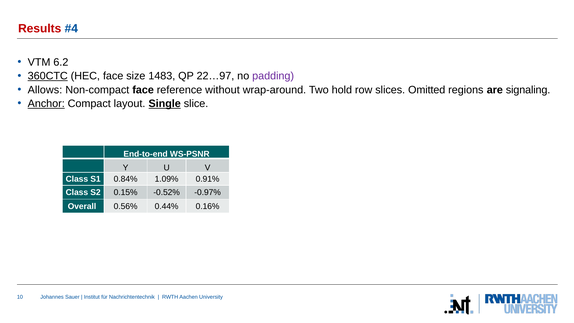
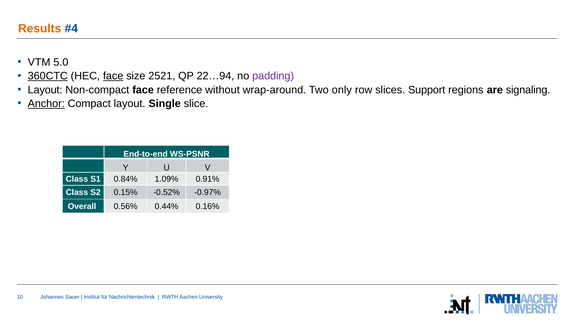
Results colour: red -> orange
6.2: 6.2 -> 5.0
face at (113, 76) underline: none -> present
1483: 1483 -> 2521
22…97: 22…97 -> 22…94
Allows at (45, 90): Allows -> Layout
hold: hold -> only
Omitted: Omitted -> Support
Single underline: present -> none
